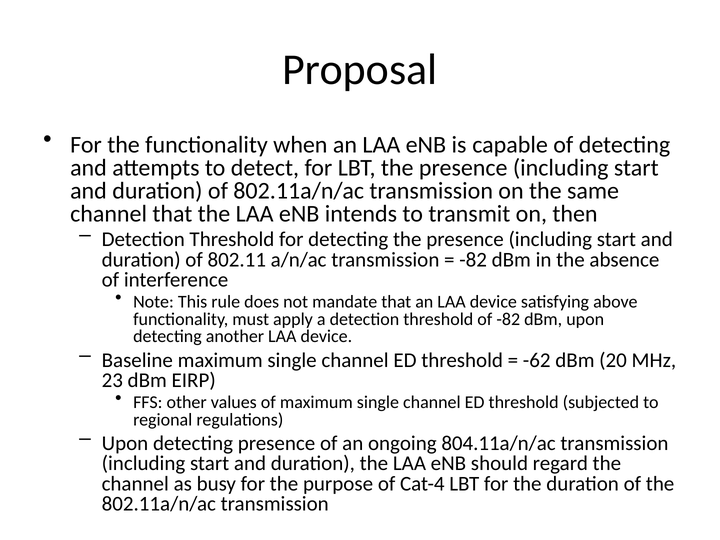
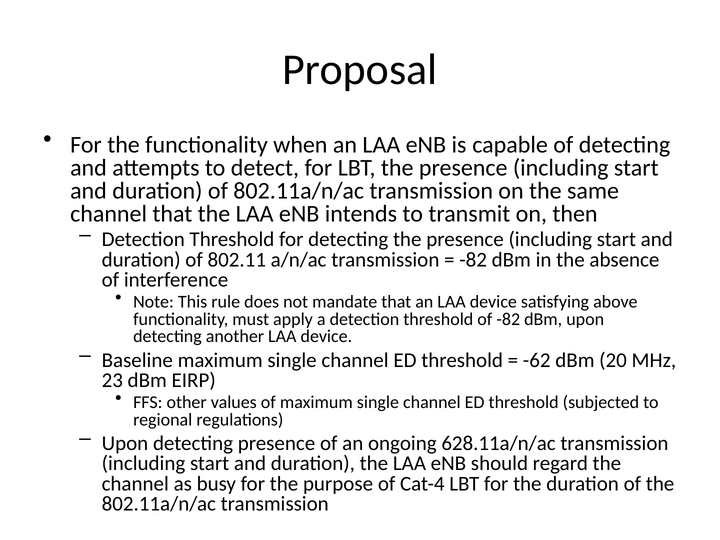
804.11a/n/ac: 804.11a/n/ac -> 628.11a/n/ac
